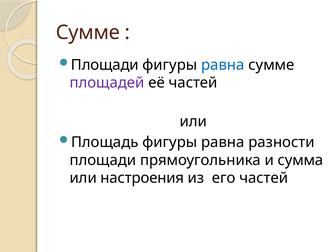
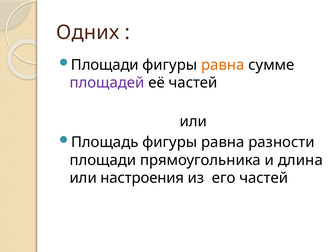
Сумме at (88, 32): Сумме -> Одних
равна at (223, 65) colour: blue -> orange
сумма: сумма -> длина
